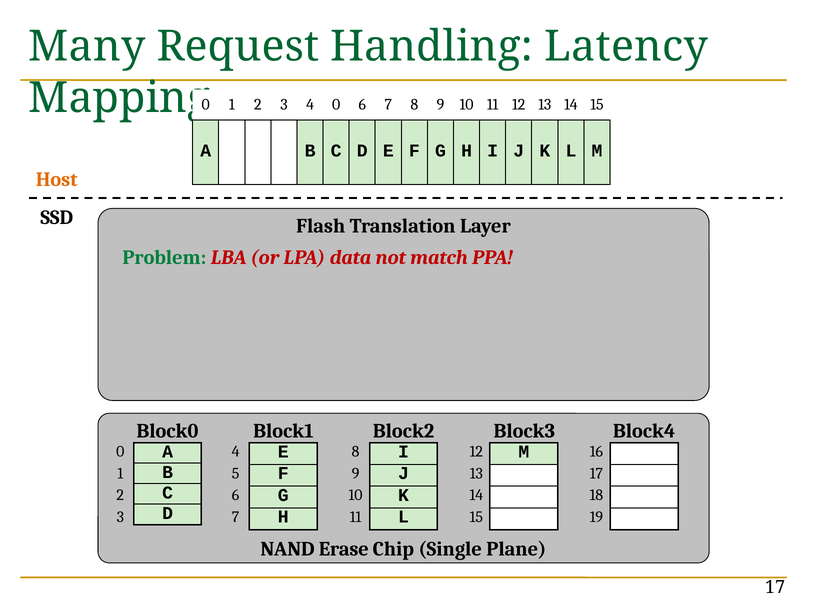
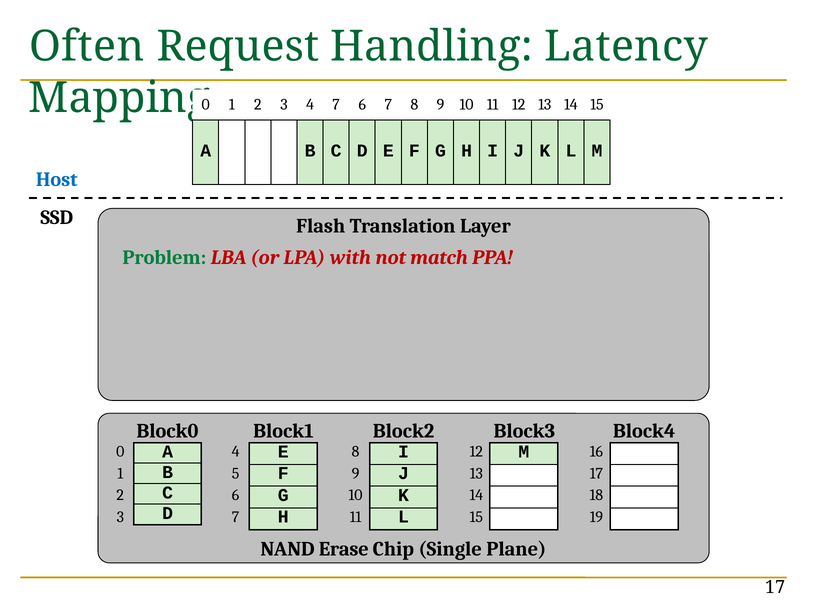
Many: Many -> Often
4 0: 0 -> 7
Host colour: orange -> blue
data: data -> with
